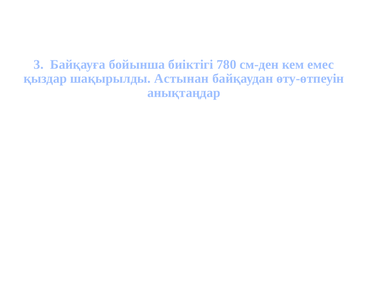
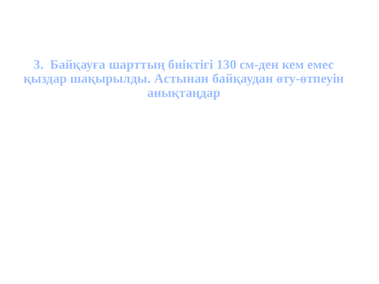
бойынша: бойынша -> шарттың
780: 780 -> 130
